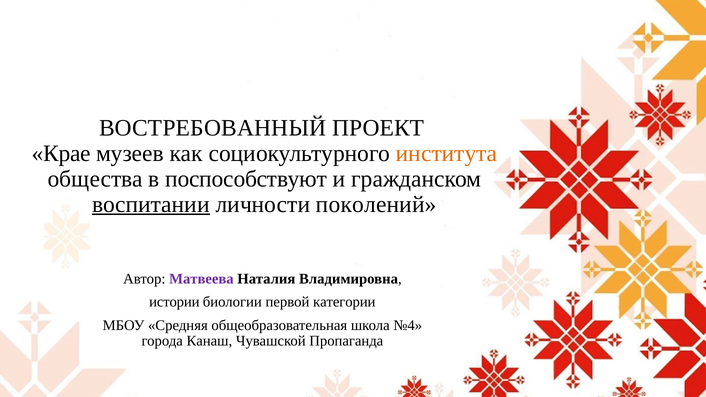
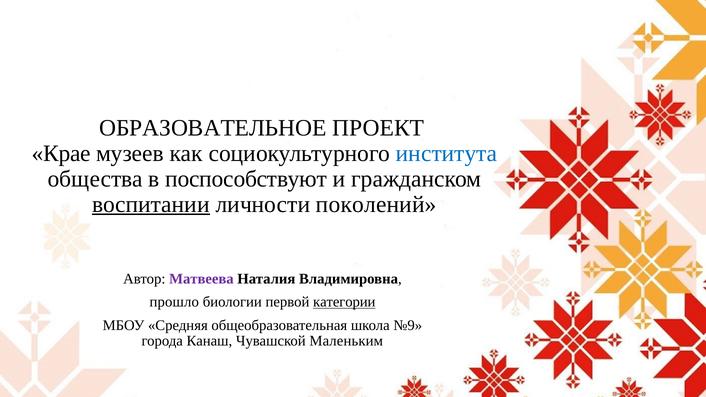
ВОСТРЕБОВАННЫЙ: ВОСТРЕБОВАННЫЙ -> ОБРАЗОВАТЕЛЬНОЕ
института colour: orange -> blue
истории: истории -> прошло
категории underline: none -> present
№4: №4 -> №9
Пропаганда: Пропаганда -> Маленьким
